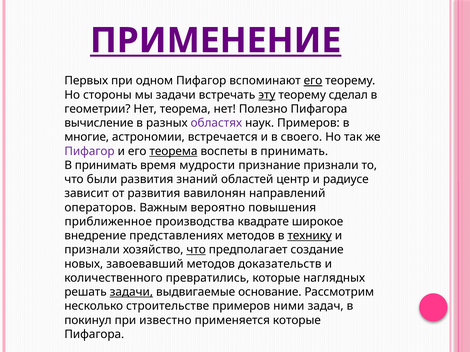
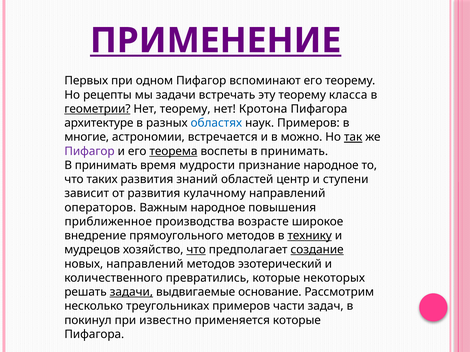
его at (313, 81) underline: present -> none
стороны: стороны -> рецепты
эту underline: present -> none
сделал: сделал -> класса
геометрии underline: none -> present
Нет теорема: теорема -> теорему
Полезно: Полезно -> Кротона
вычисление: вычисление -> архитектуре
областях colour: purple -> blue
своего: своего -> можно
так underline: none -> present
признание признали: признали -> народное
были: были -> таких
радиусе: радиусе -> ступени
вавилонян: вавилонян -> кулачному
Важным вероятно: вероятно -> народное
квадрате: квадрате -> возрасте
представлениях: представлениях -> прямоугольного
признали at (92, 250): признали -> мудрецов
создание underline: none -> present
новых завоевавший: завоевавший -> направлений
доказательств: доказательств -> эзотерический
наглядных: наглядных -> некоторых
строительстве: строительстве -> треугольниках
ними: ними -> части
